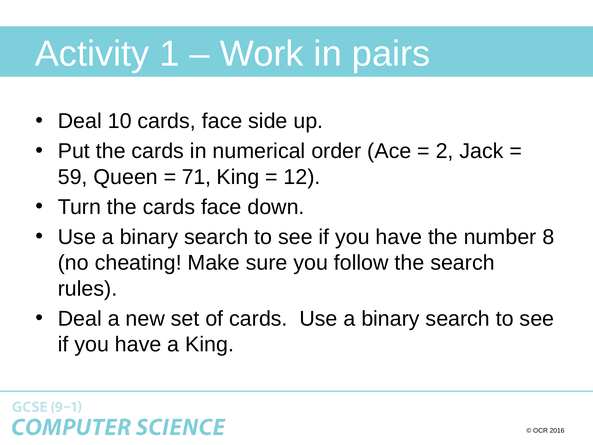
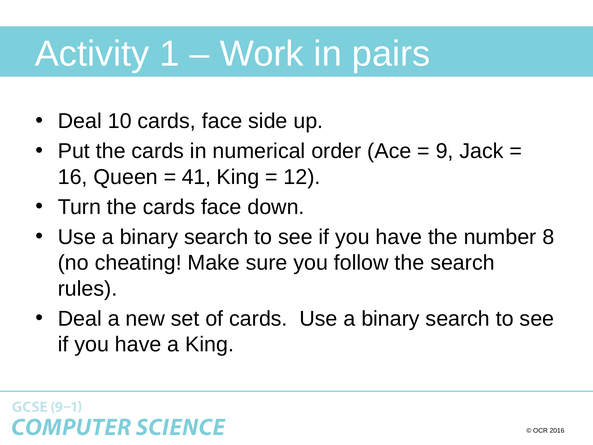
2: 2 -> 9
59: 59 -> 16
71: 71 -> 41
